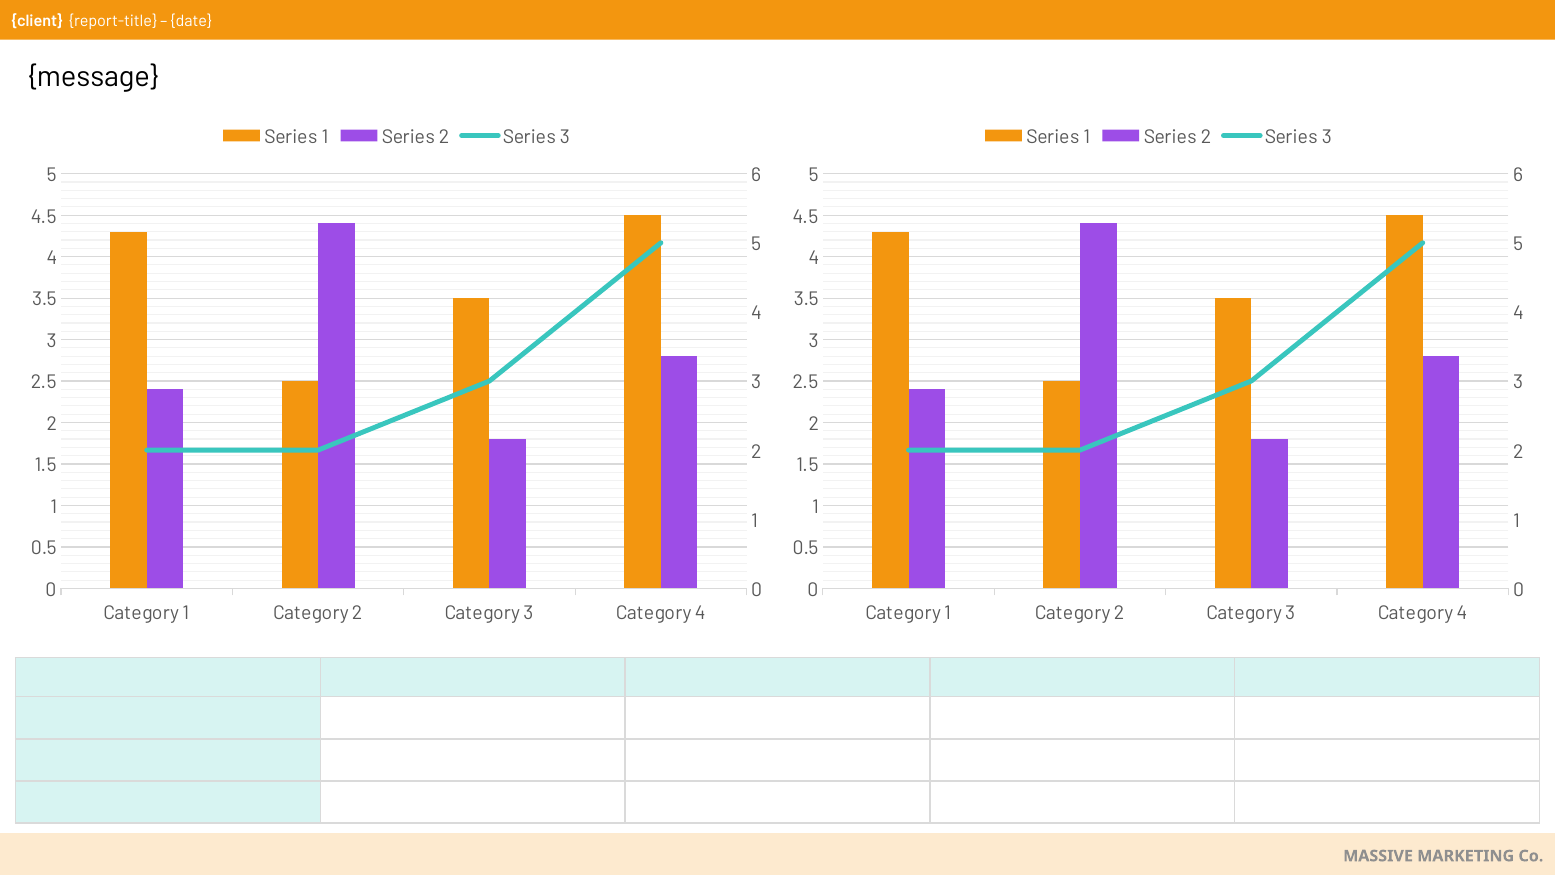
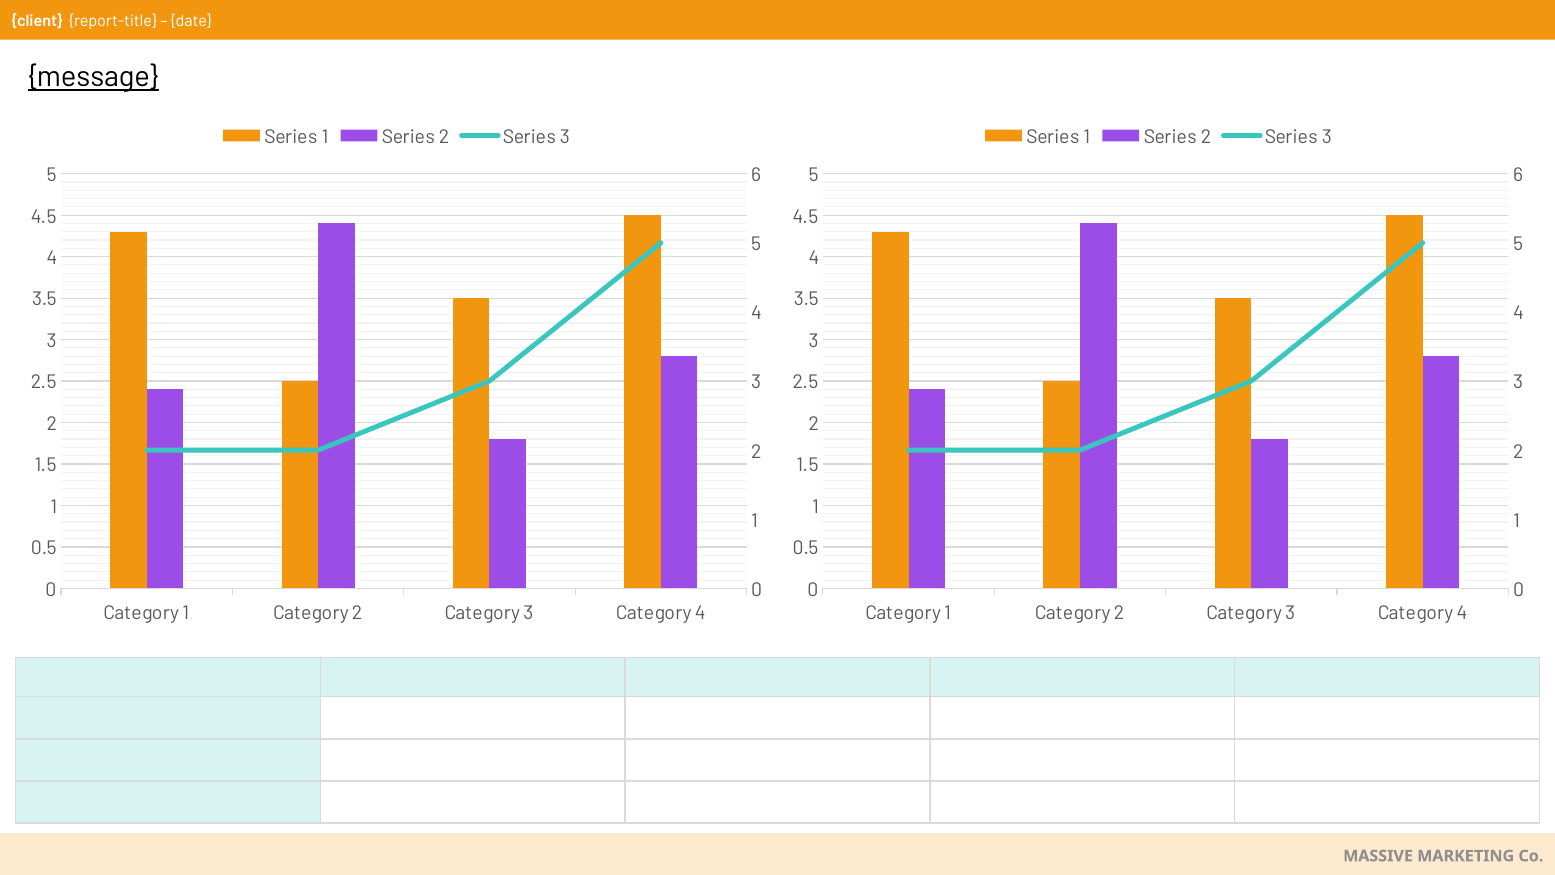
message underline: none -> present
